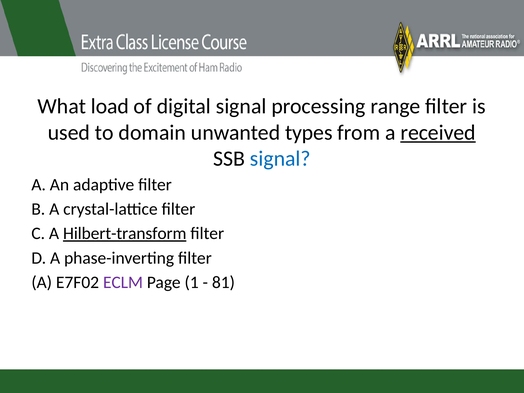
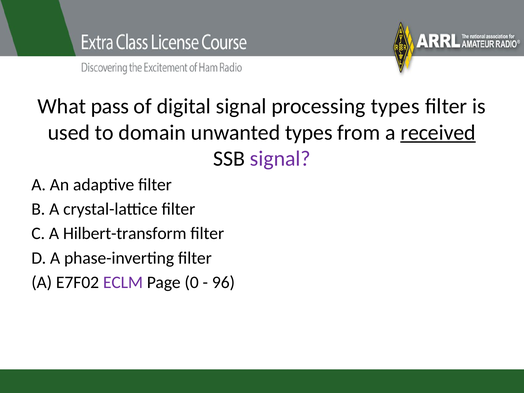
load: load -> pass
processing range: range -> types
signal at (280, 159) colour: blue -> purple
Hilbert-transform underline: present -> none
1: 1 -> 0
81: 81 -> 96
